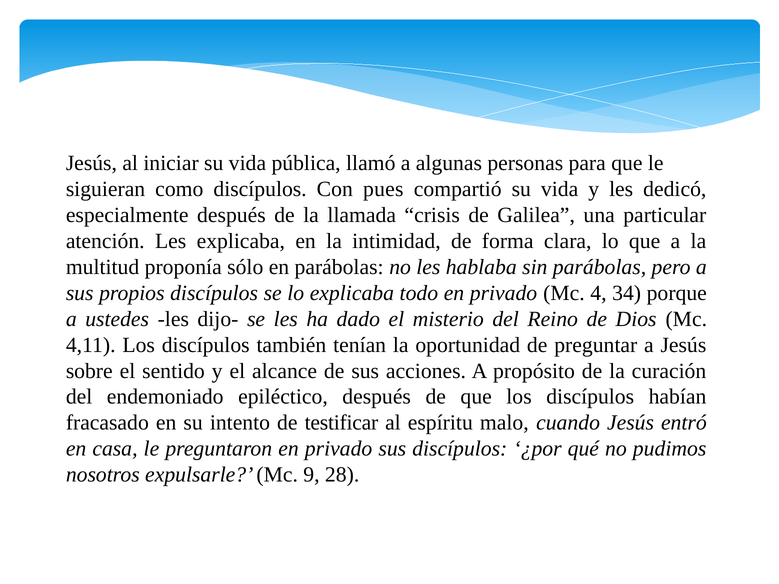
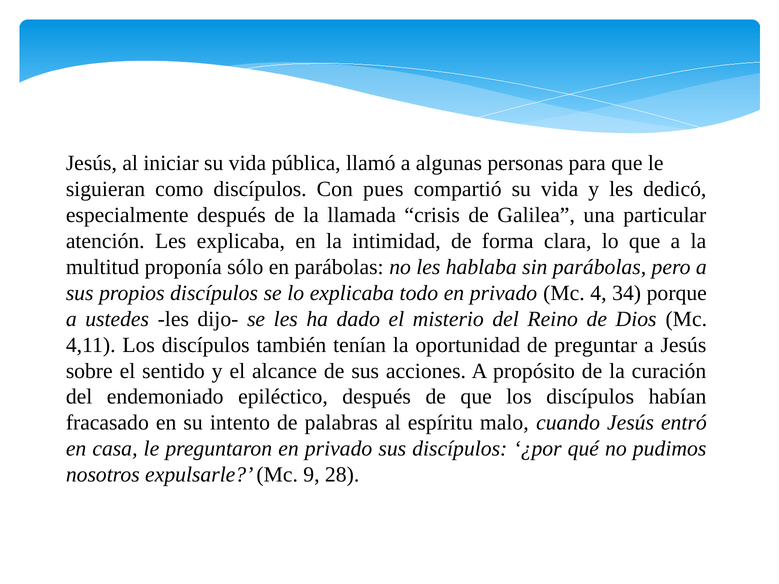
testificar: testificar -> palabras
